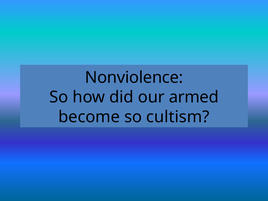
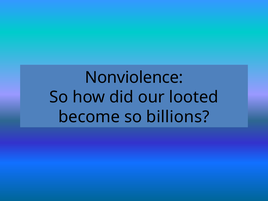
armed: armed -> looted
cultism: cultism -> billions
